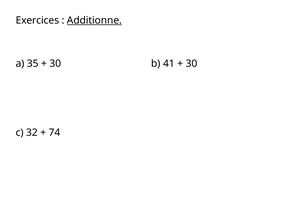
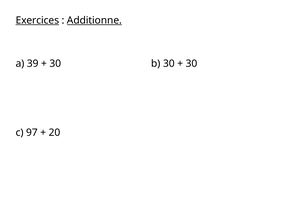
Exercices underline: none -> present
35: 35 -> 39
b 41: 41 -> 30
32: 32 -> 97
74: 74 -> 20
